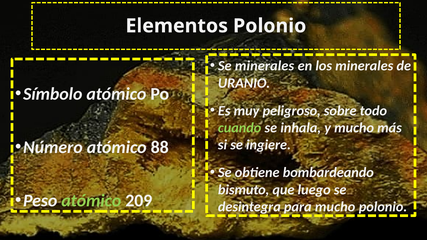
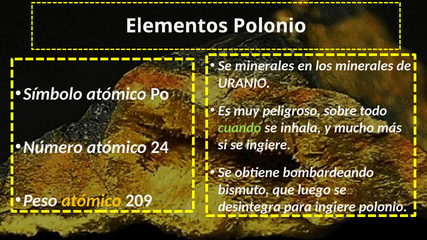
88: 88 -> 24
atómico at (91, 201) colour: light green -> yellow
para mucho: mucho -> ingiere
